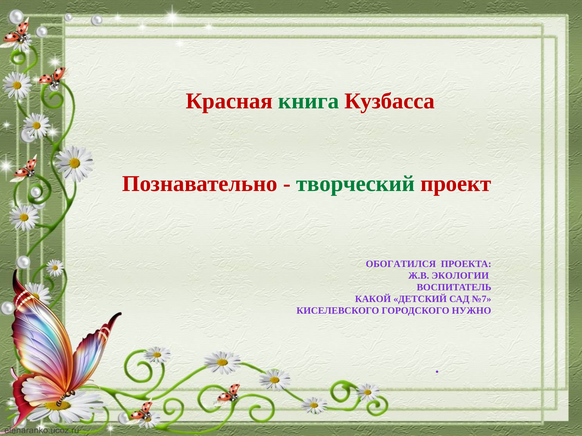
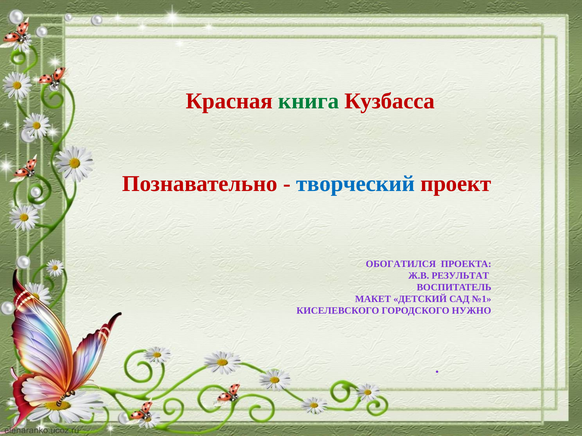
творческий colour: green -> blue
ЭКОЛОГИИ: ЭКОЛОГИИ -> РЕЗУЛЬТАТ
КАКОЙ: КАКОЙ -> МАКЕТ
№7: №7 -> №1
